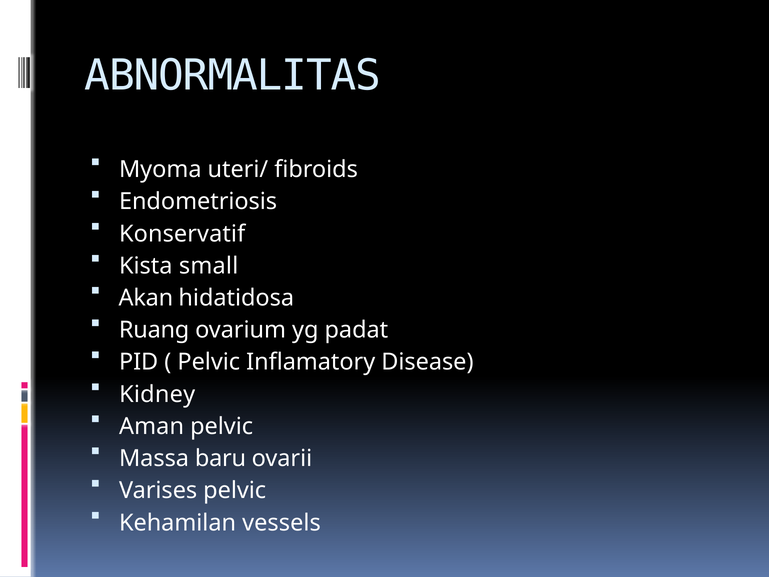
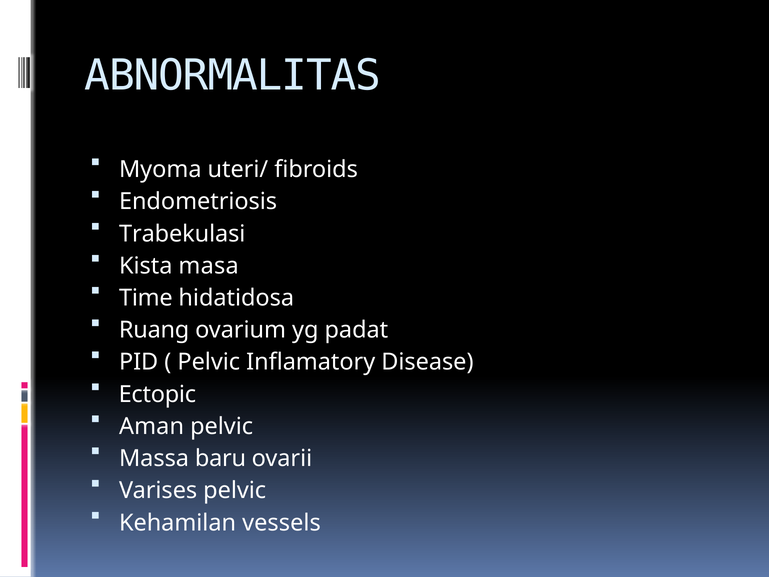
Konservatif: Konservatif -> Trabekulasi
small: small -> masa
Akan: Akan -> Time
Kidney: Kidney -> Ectopic
